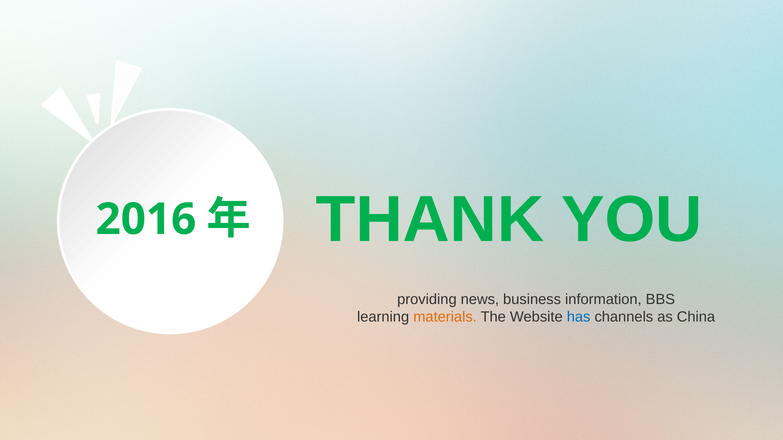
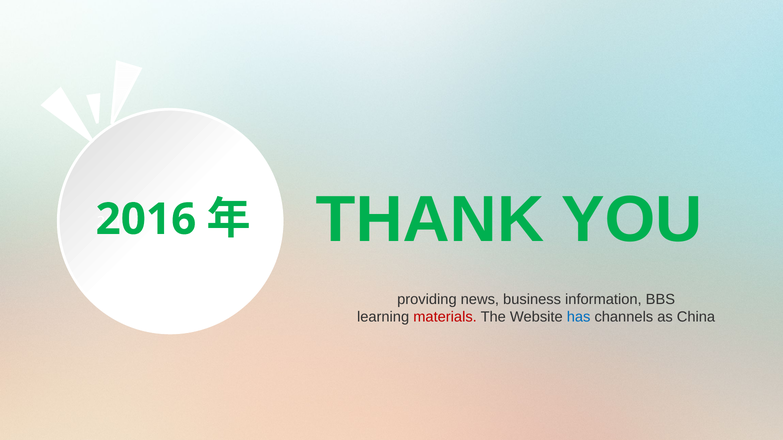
materials colour: orange -> red
